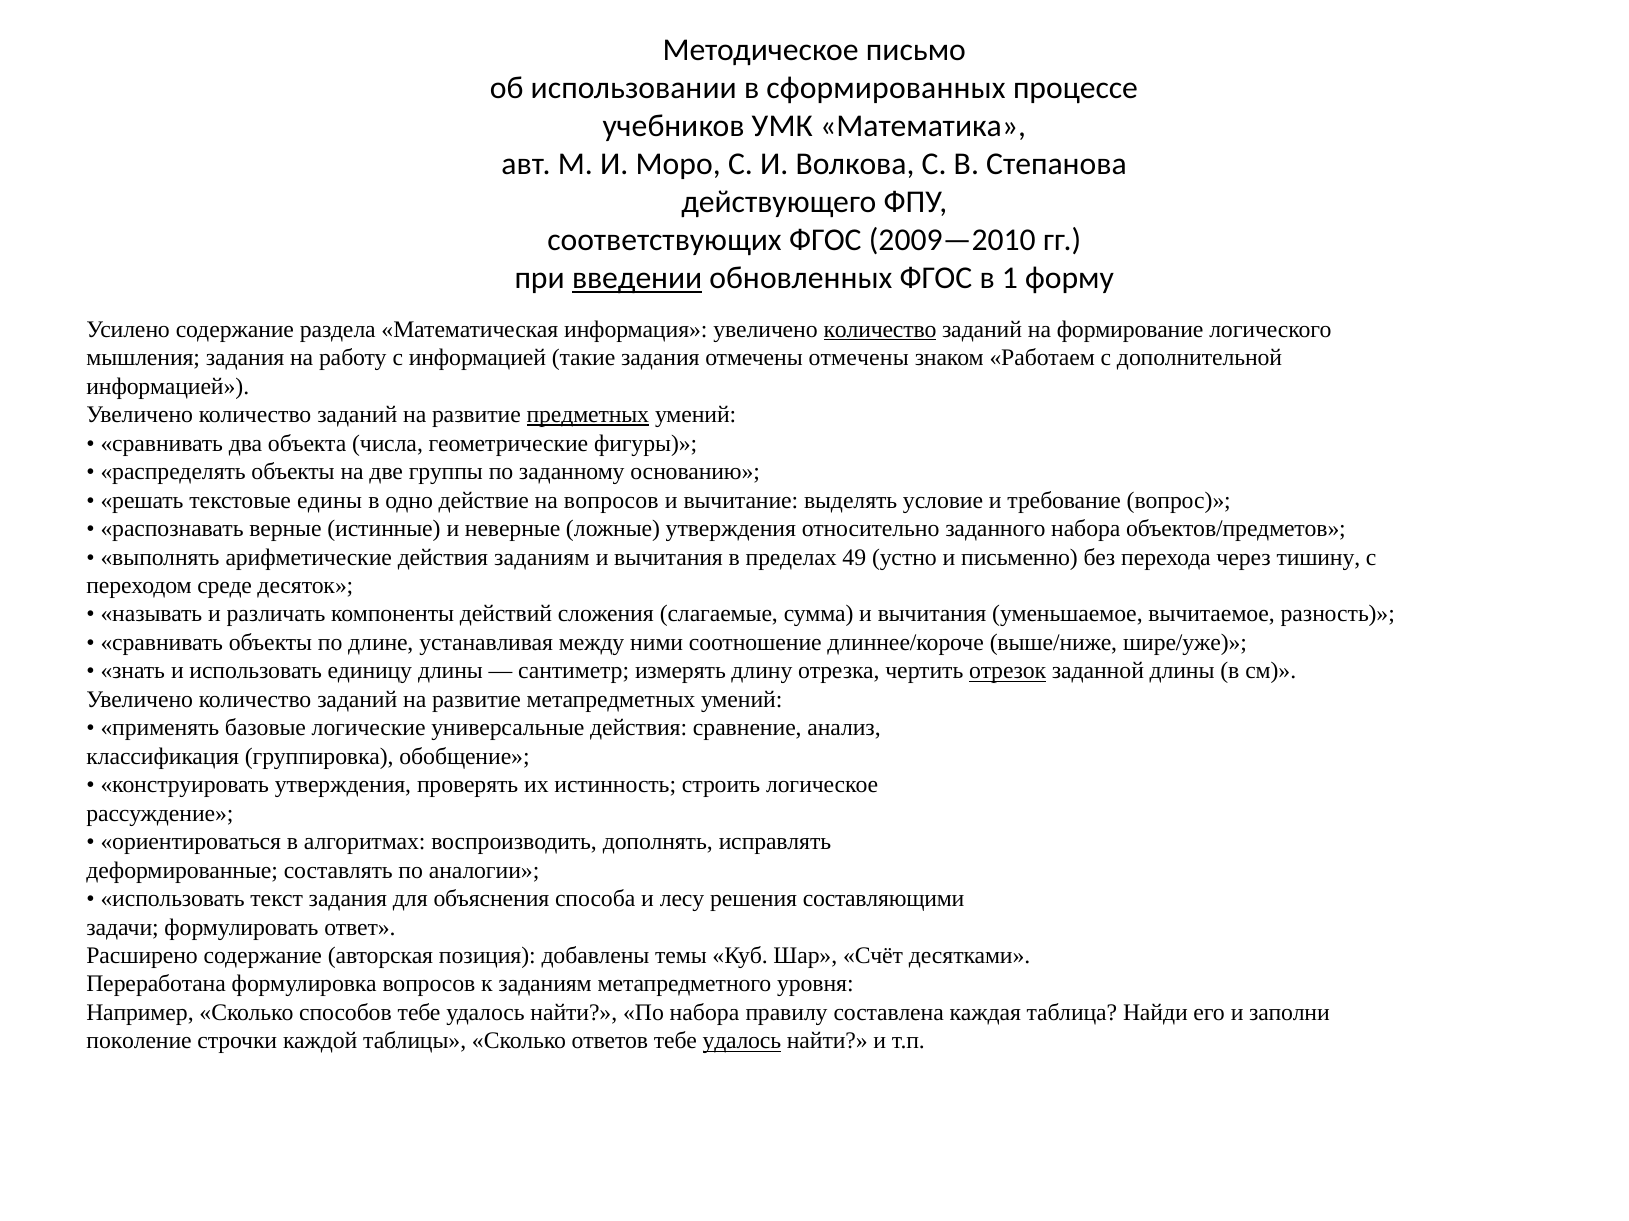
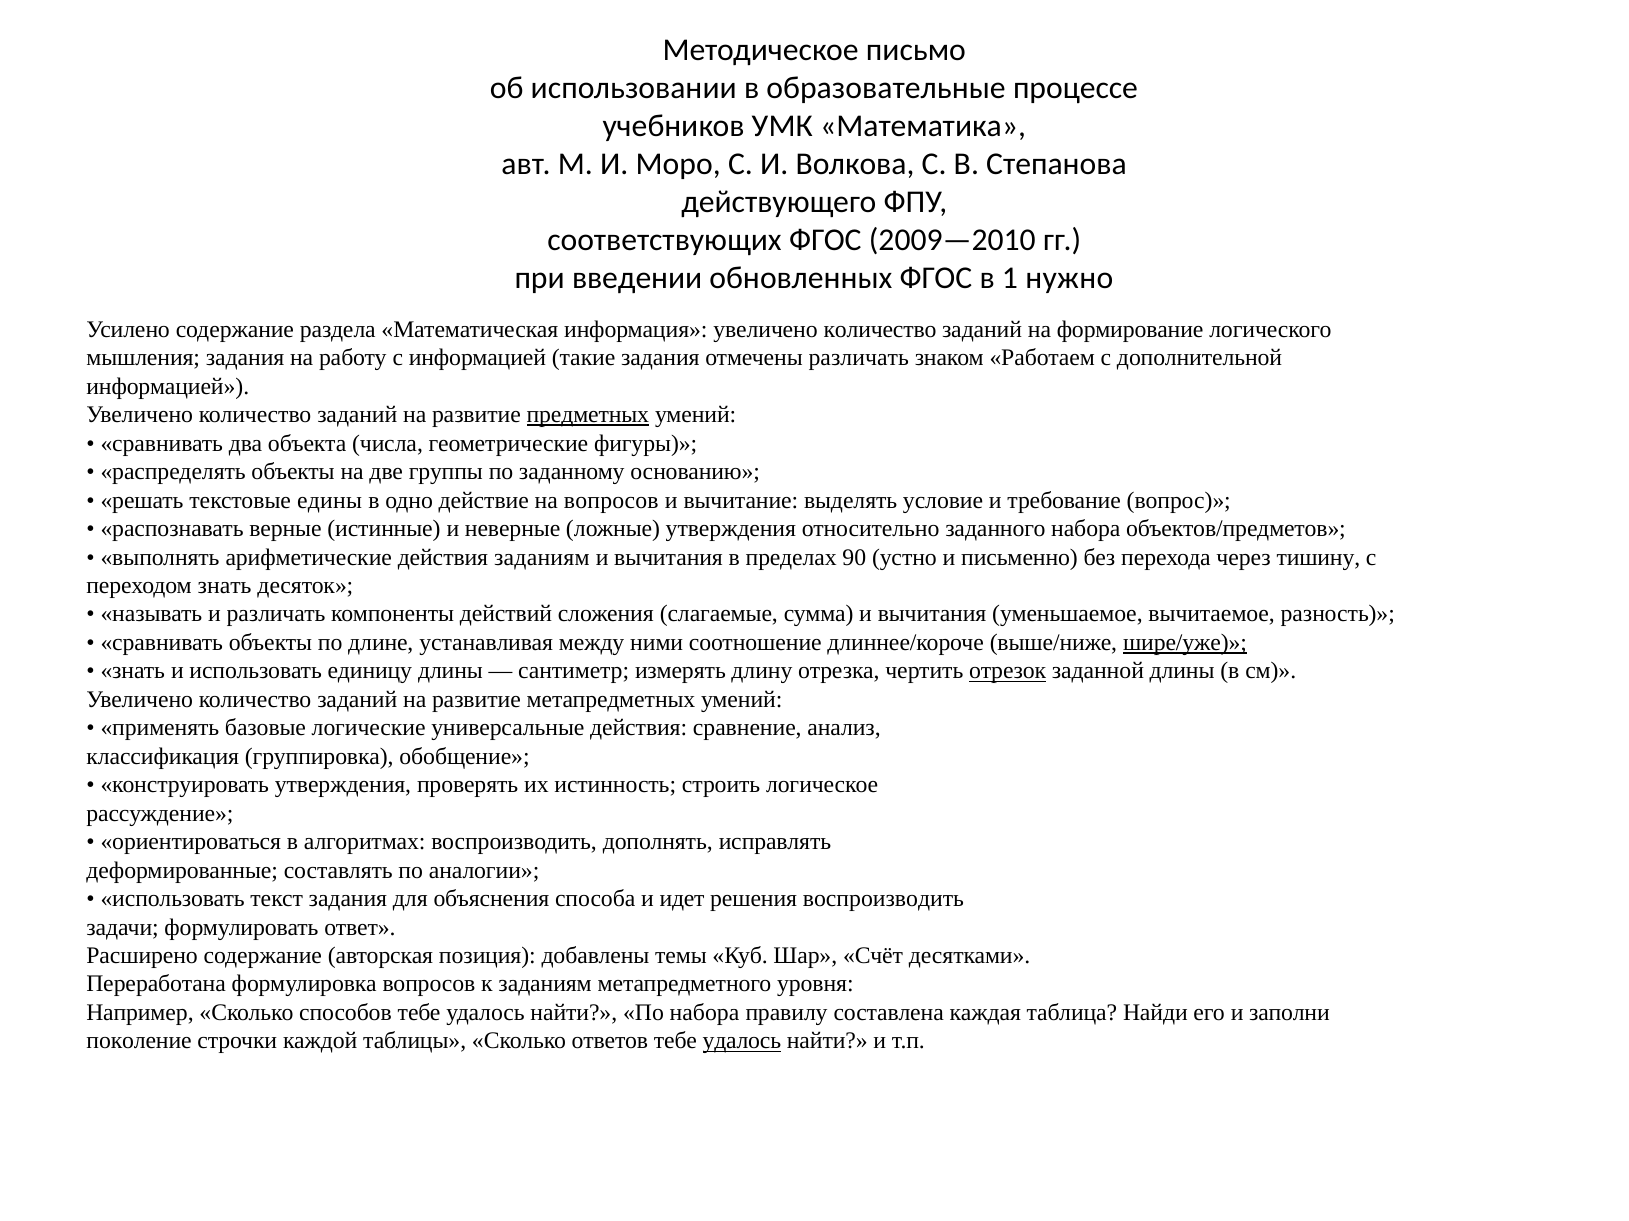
сформированных: сформированных -> образовательные
введении underline: present -> none
форму: форму -> нужно
количество at (880, 330) underline: present -> none
отмечены отмечены: отмечены -> различать
49: 49 -> 90
переходом среде: среде -> знать
шире/уже underline: none -> present
лесу: лесу -> идет
решения составляющими: составляющими -> воспроизводить
